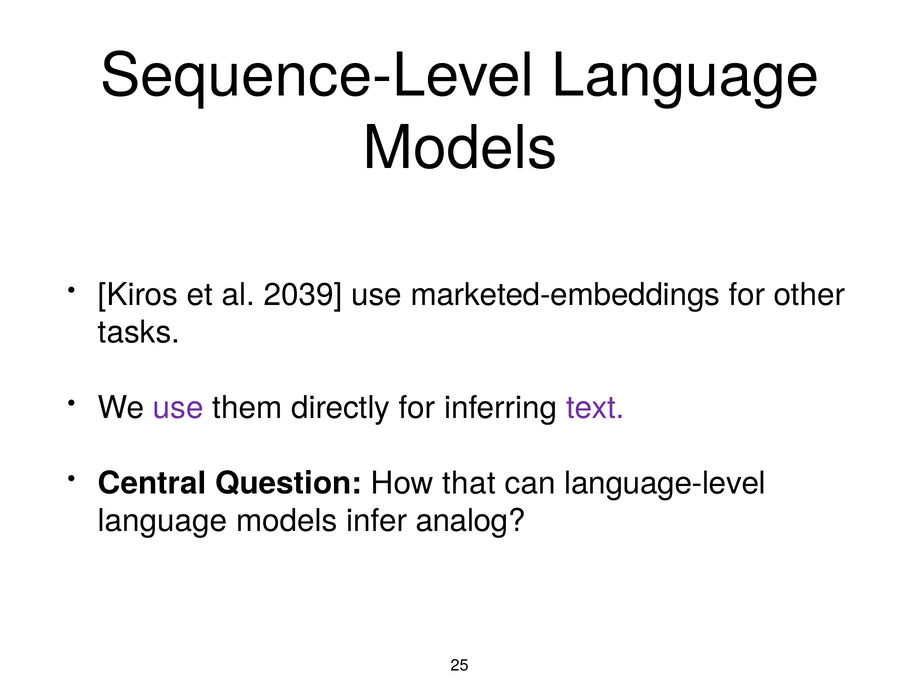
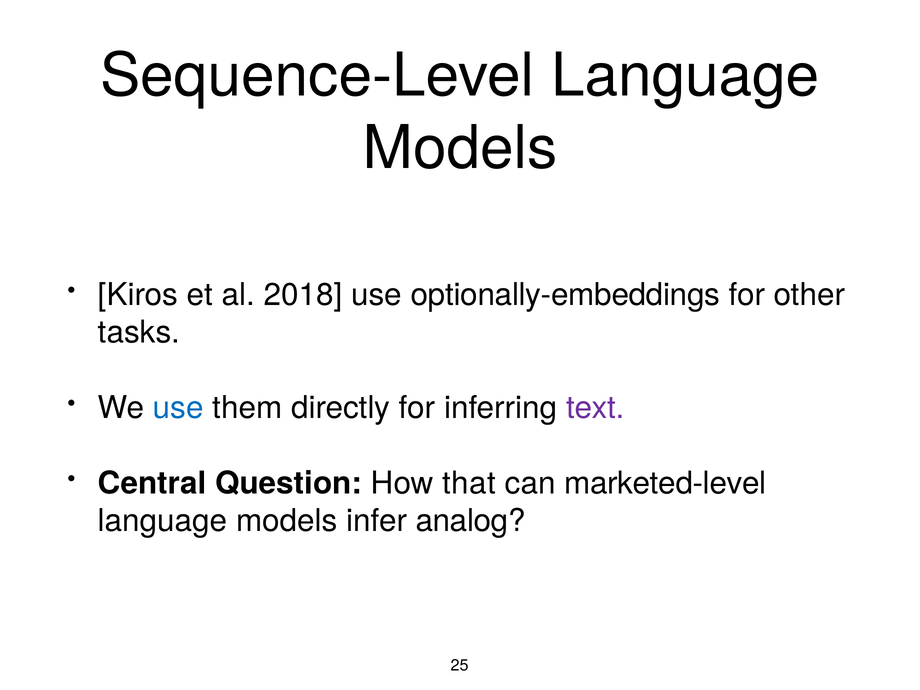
2039: 2039 -> 2018
marketed-embeddings: marketed-embeddings -> optionally-embeddings
use at (178, 408) colour: purple -> blue
language-level: language-level -> marketed-level
